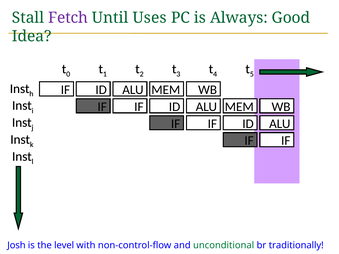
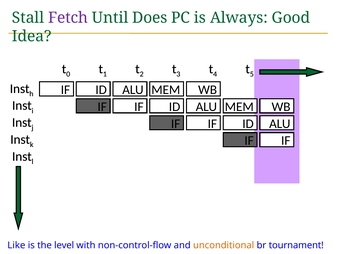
Uses: Uses -> Does
Josh: Josh -> Like
unconditional colour: green -> orange
traditionally: traditionally -> tournament
